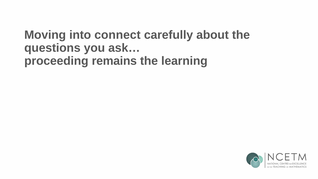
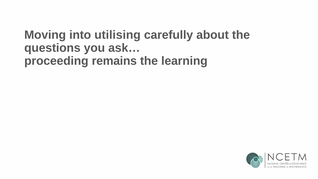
connect: connect -> utilising
